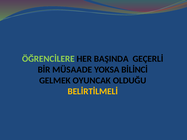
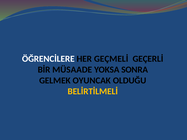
ÖĞRENCİLERE colour: light green -> white
BAŞINDA: BAŞINDA -> GEÇMELİ
BİLİNCİ: BİLİNCİ -> SONRA
